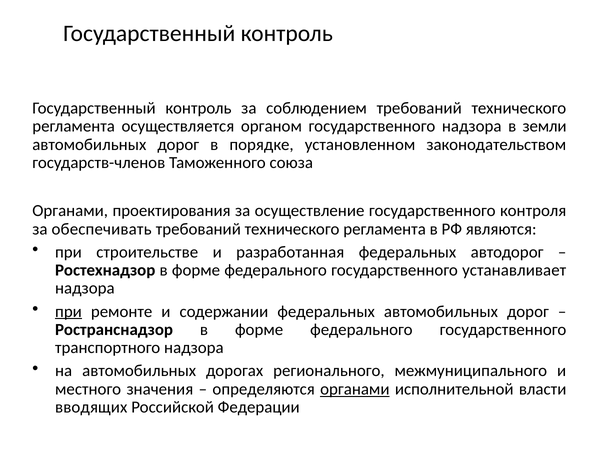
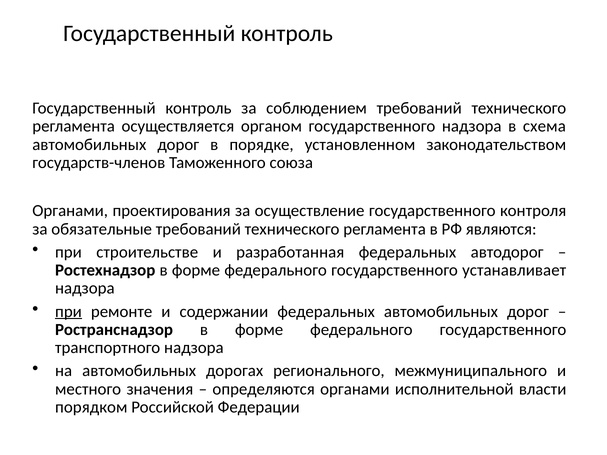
земли: земли -> схема
обеспечивать: обеспечивать -> обязательные
органами at (355, 389) underline: present -> none
вводящих: вводящих -> порядком
